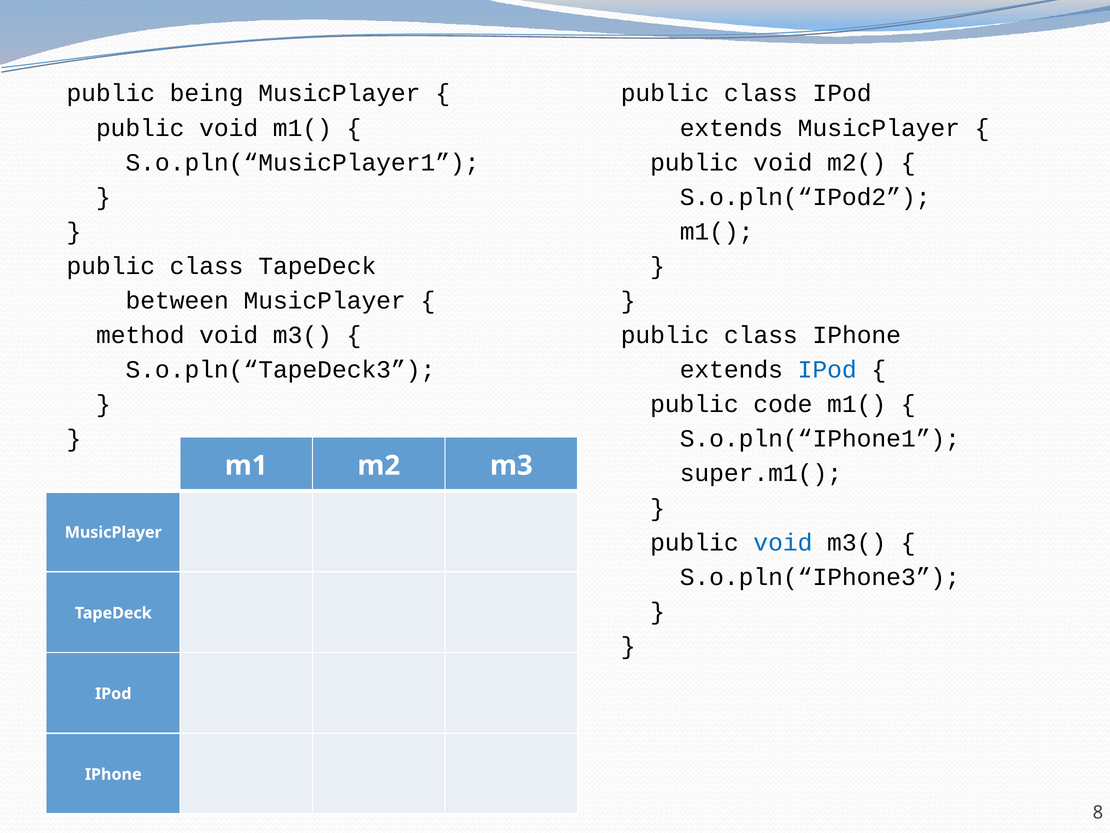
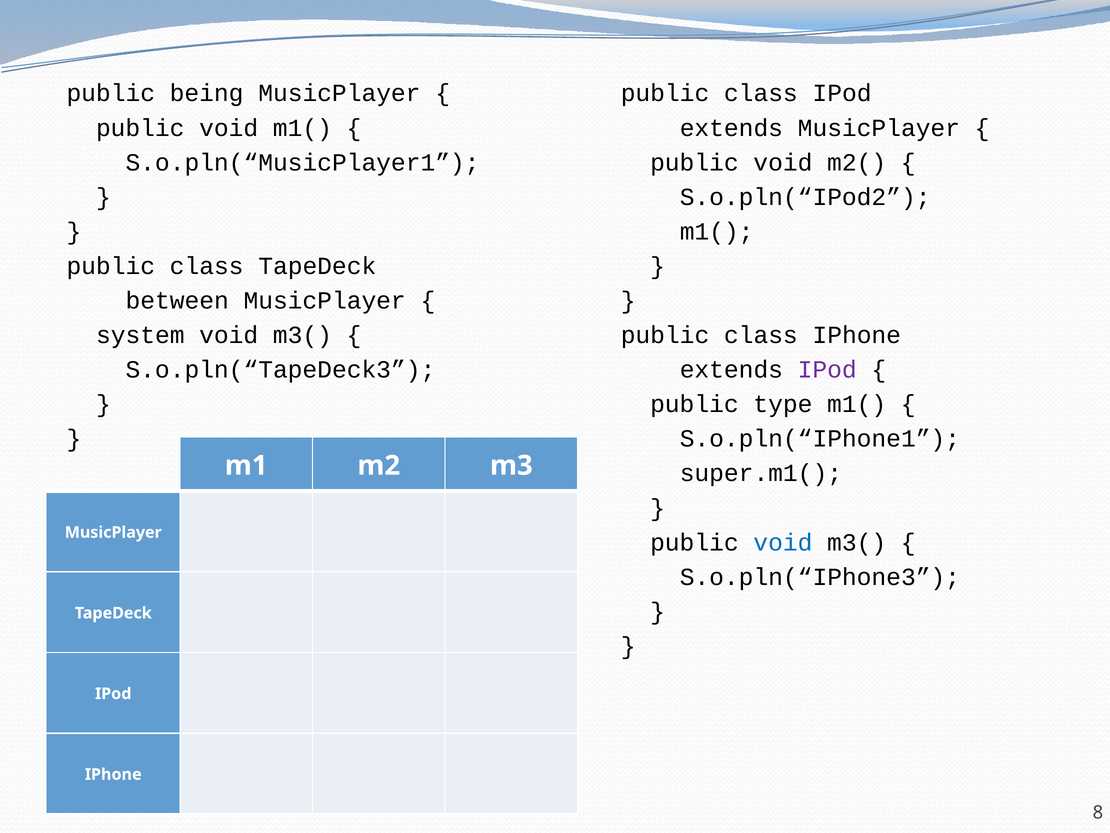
method: method -> system
IPod at (827, 369) colour: blue -> purple
code: code -> type
